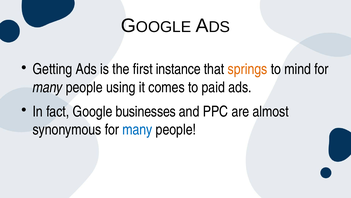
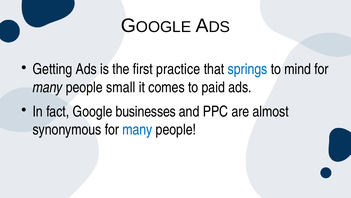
instance: instance -> practice
springs colour: orange -> blue
using: using -> small
